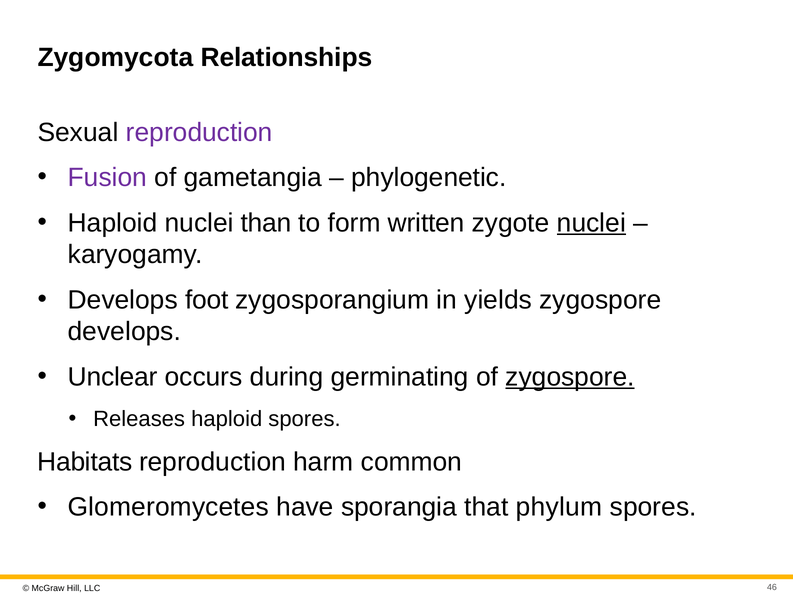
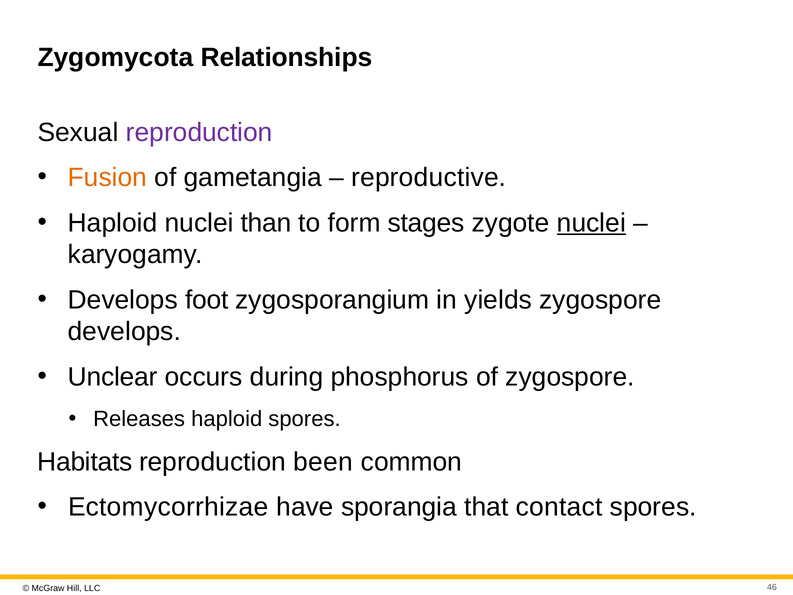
Fusion colour: purple -> orange
phylogenetic: phylogenetic -> reproductive
written: written -> stages
germinating: germinating -> phosphorus
zygospore at (570, 377) underline: present -> none
harm: harm -> been
Glomeromycetes: Glomeromycetes -> Ectomycorrhizae
phylum: phylum -> contact
